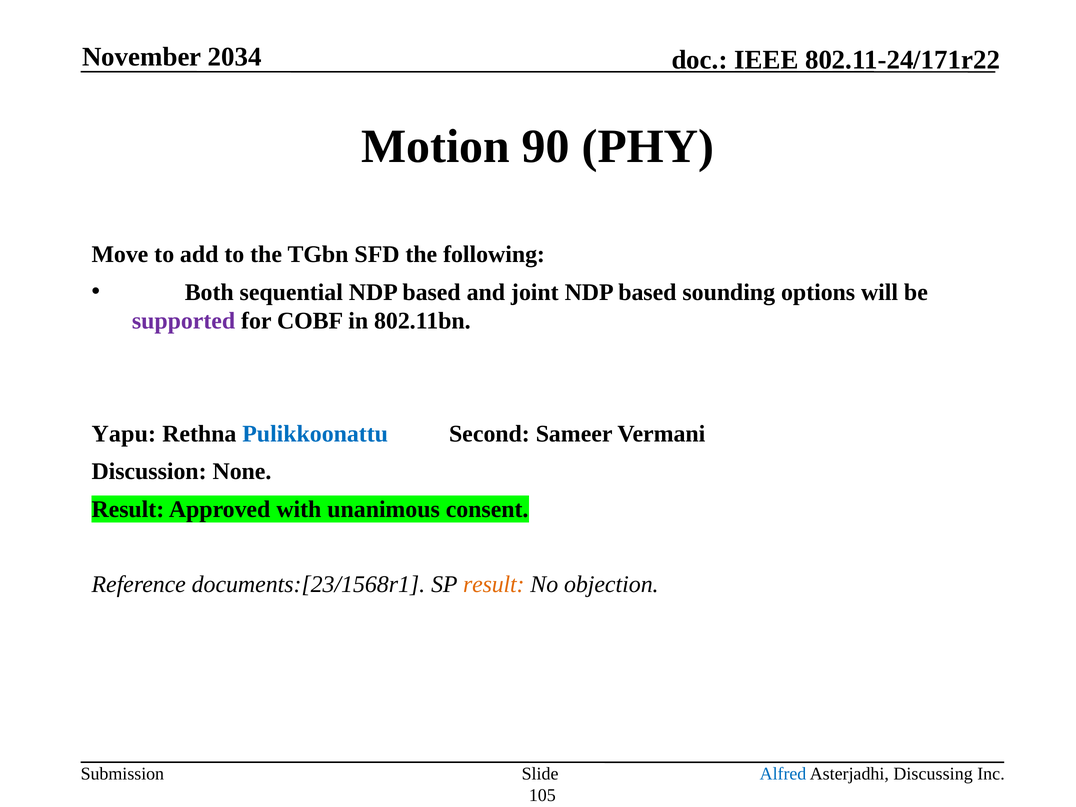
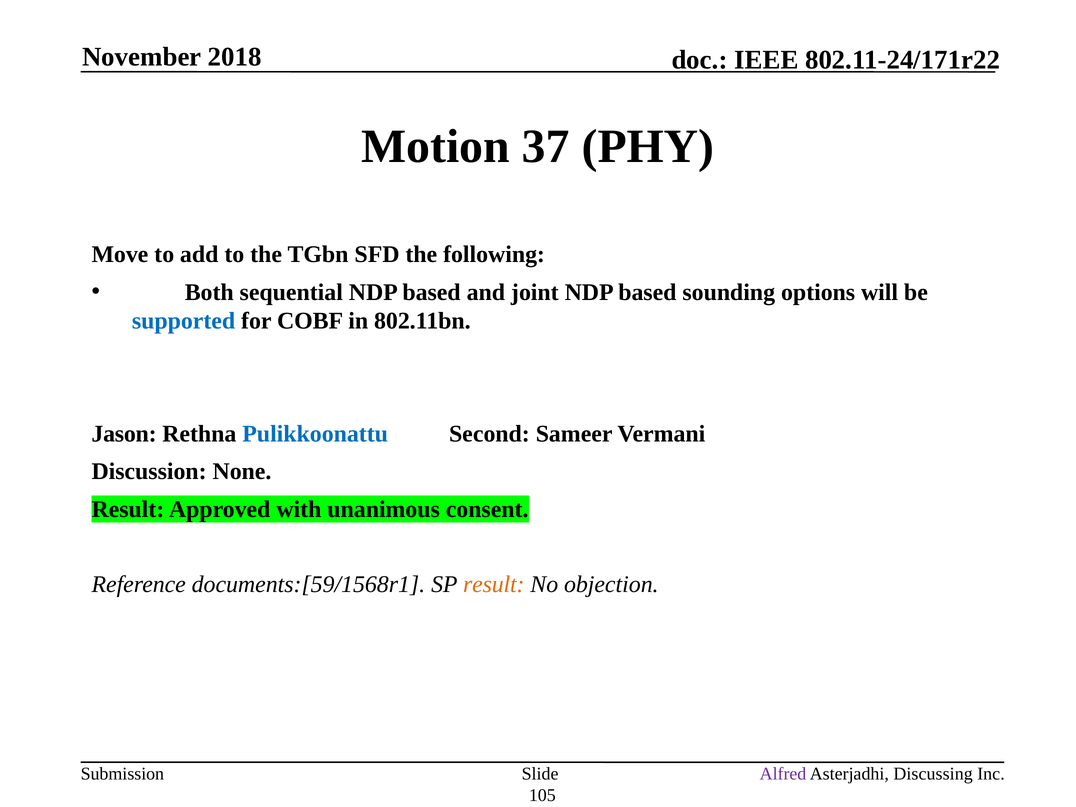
2034: 2034 -> 2018
90: 90 -> 37
supported colour: purple -> blue
Yapu: Yapu -> Jason
documents:[23/1568r1: documents:[23/1568r1 -> documents:[59/1568r1
Alfred colour: blue -> purple
